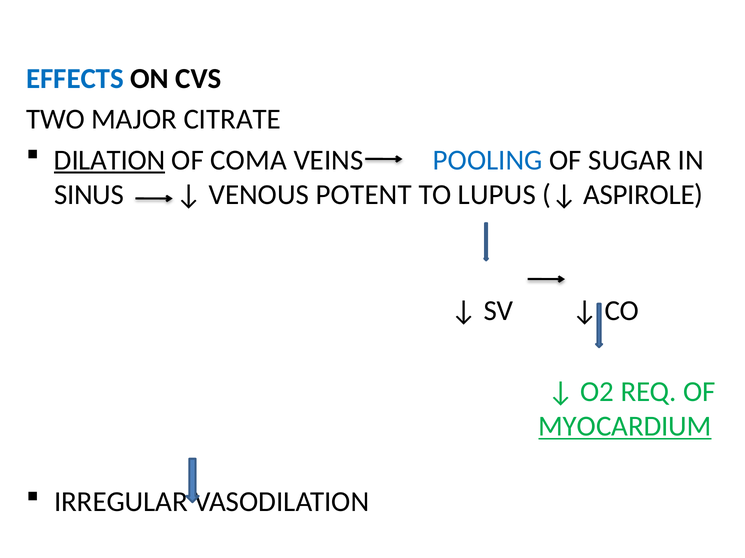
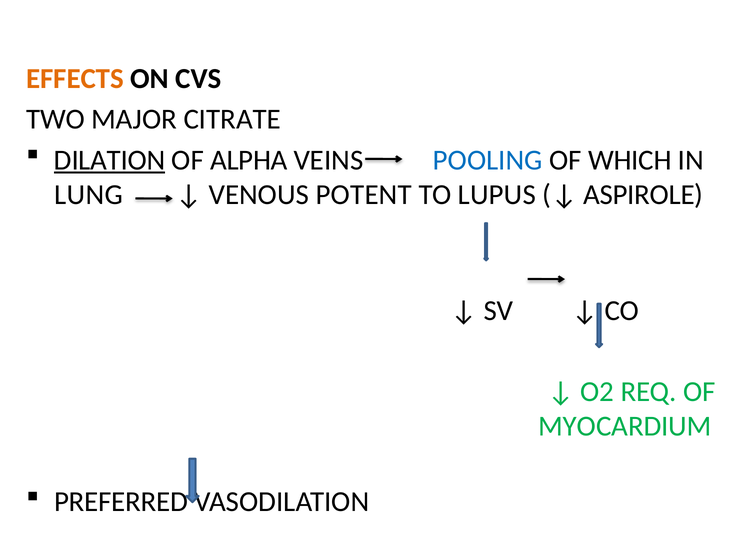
EFFECTS colour: blue -> orange
COMA: COMA -> ALPHA
SUGAR: SUGAR -> WHICH
SINUS: SINUS -> LUNG
MYOCARDIUM underline: present -> none
IRREGULAR: IRREGULAR -> PREFERRED
